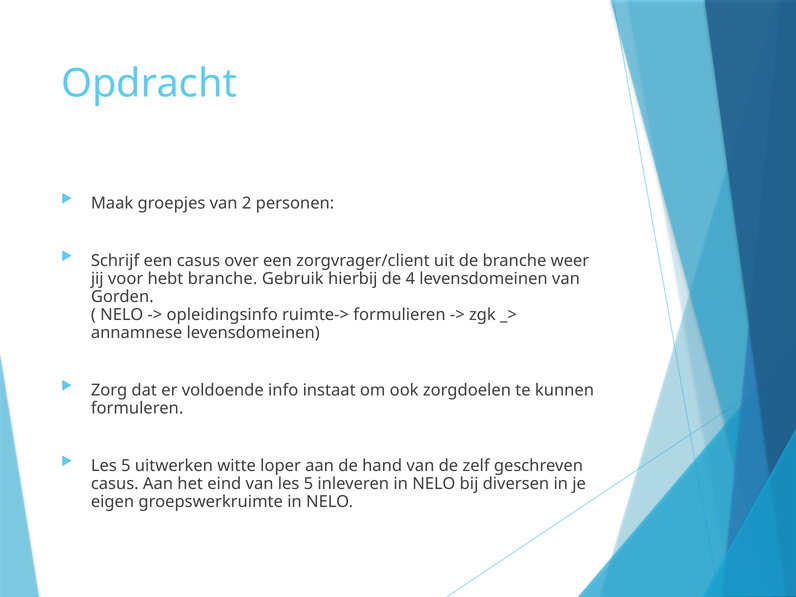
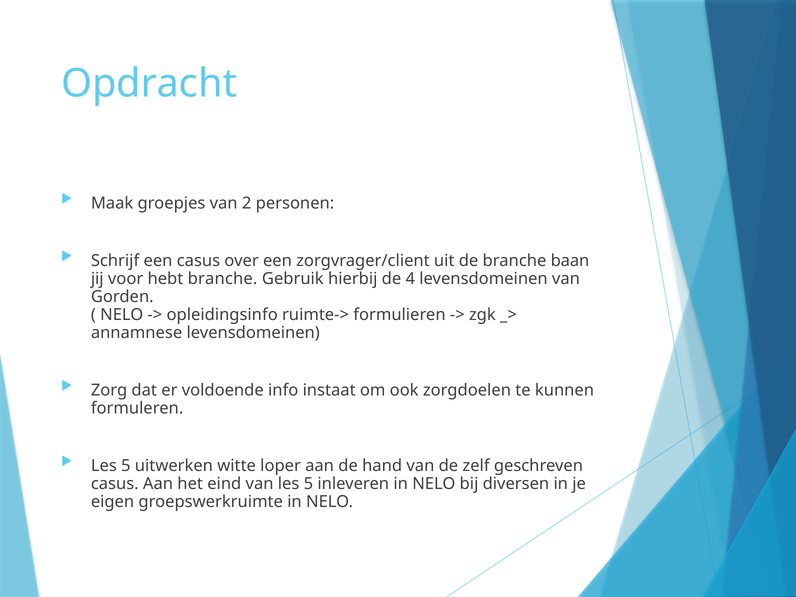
weer: weer -> baan
